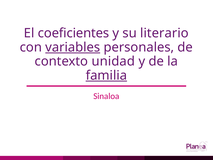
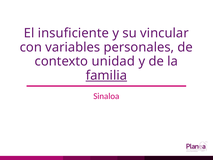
coeficientes: coeficientes -> insuficiente
literario: literario -> vincular
variables underline: present -> none
